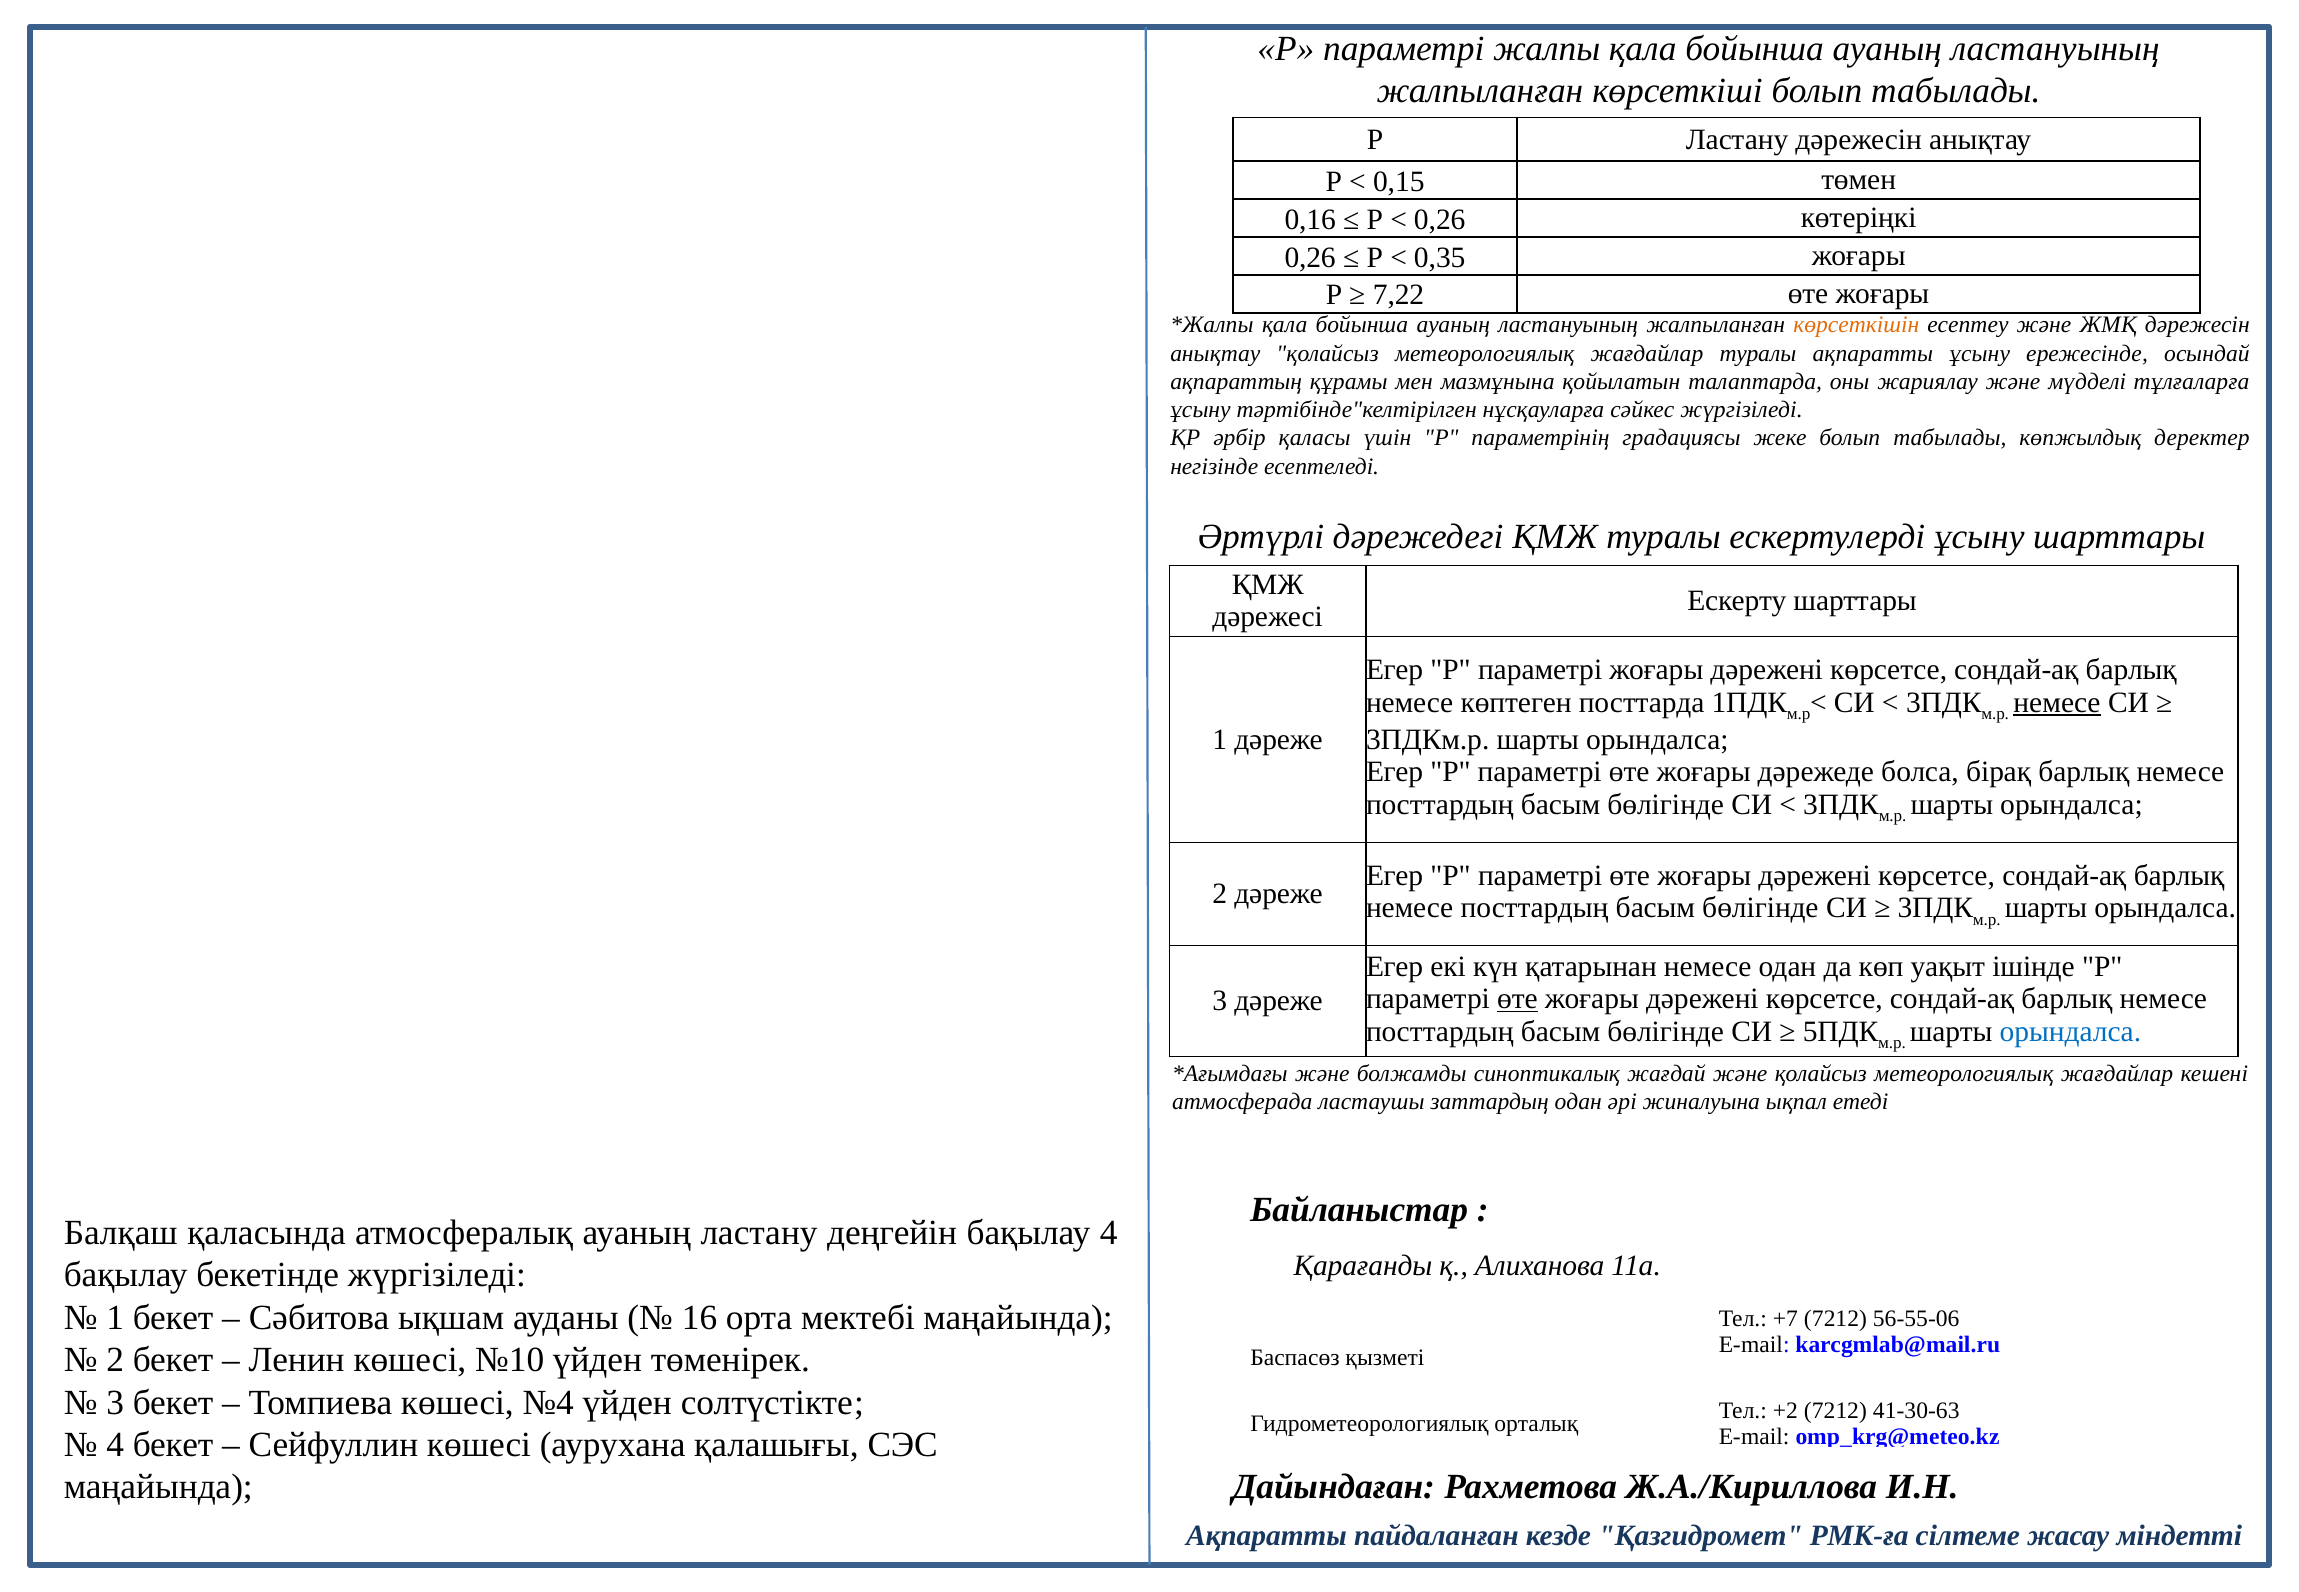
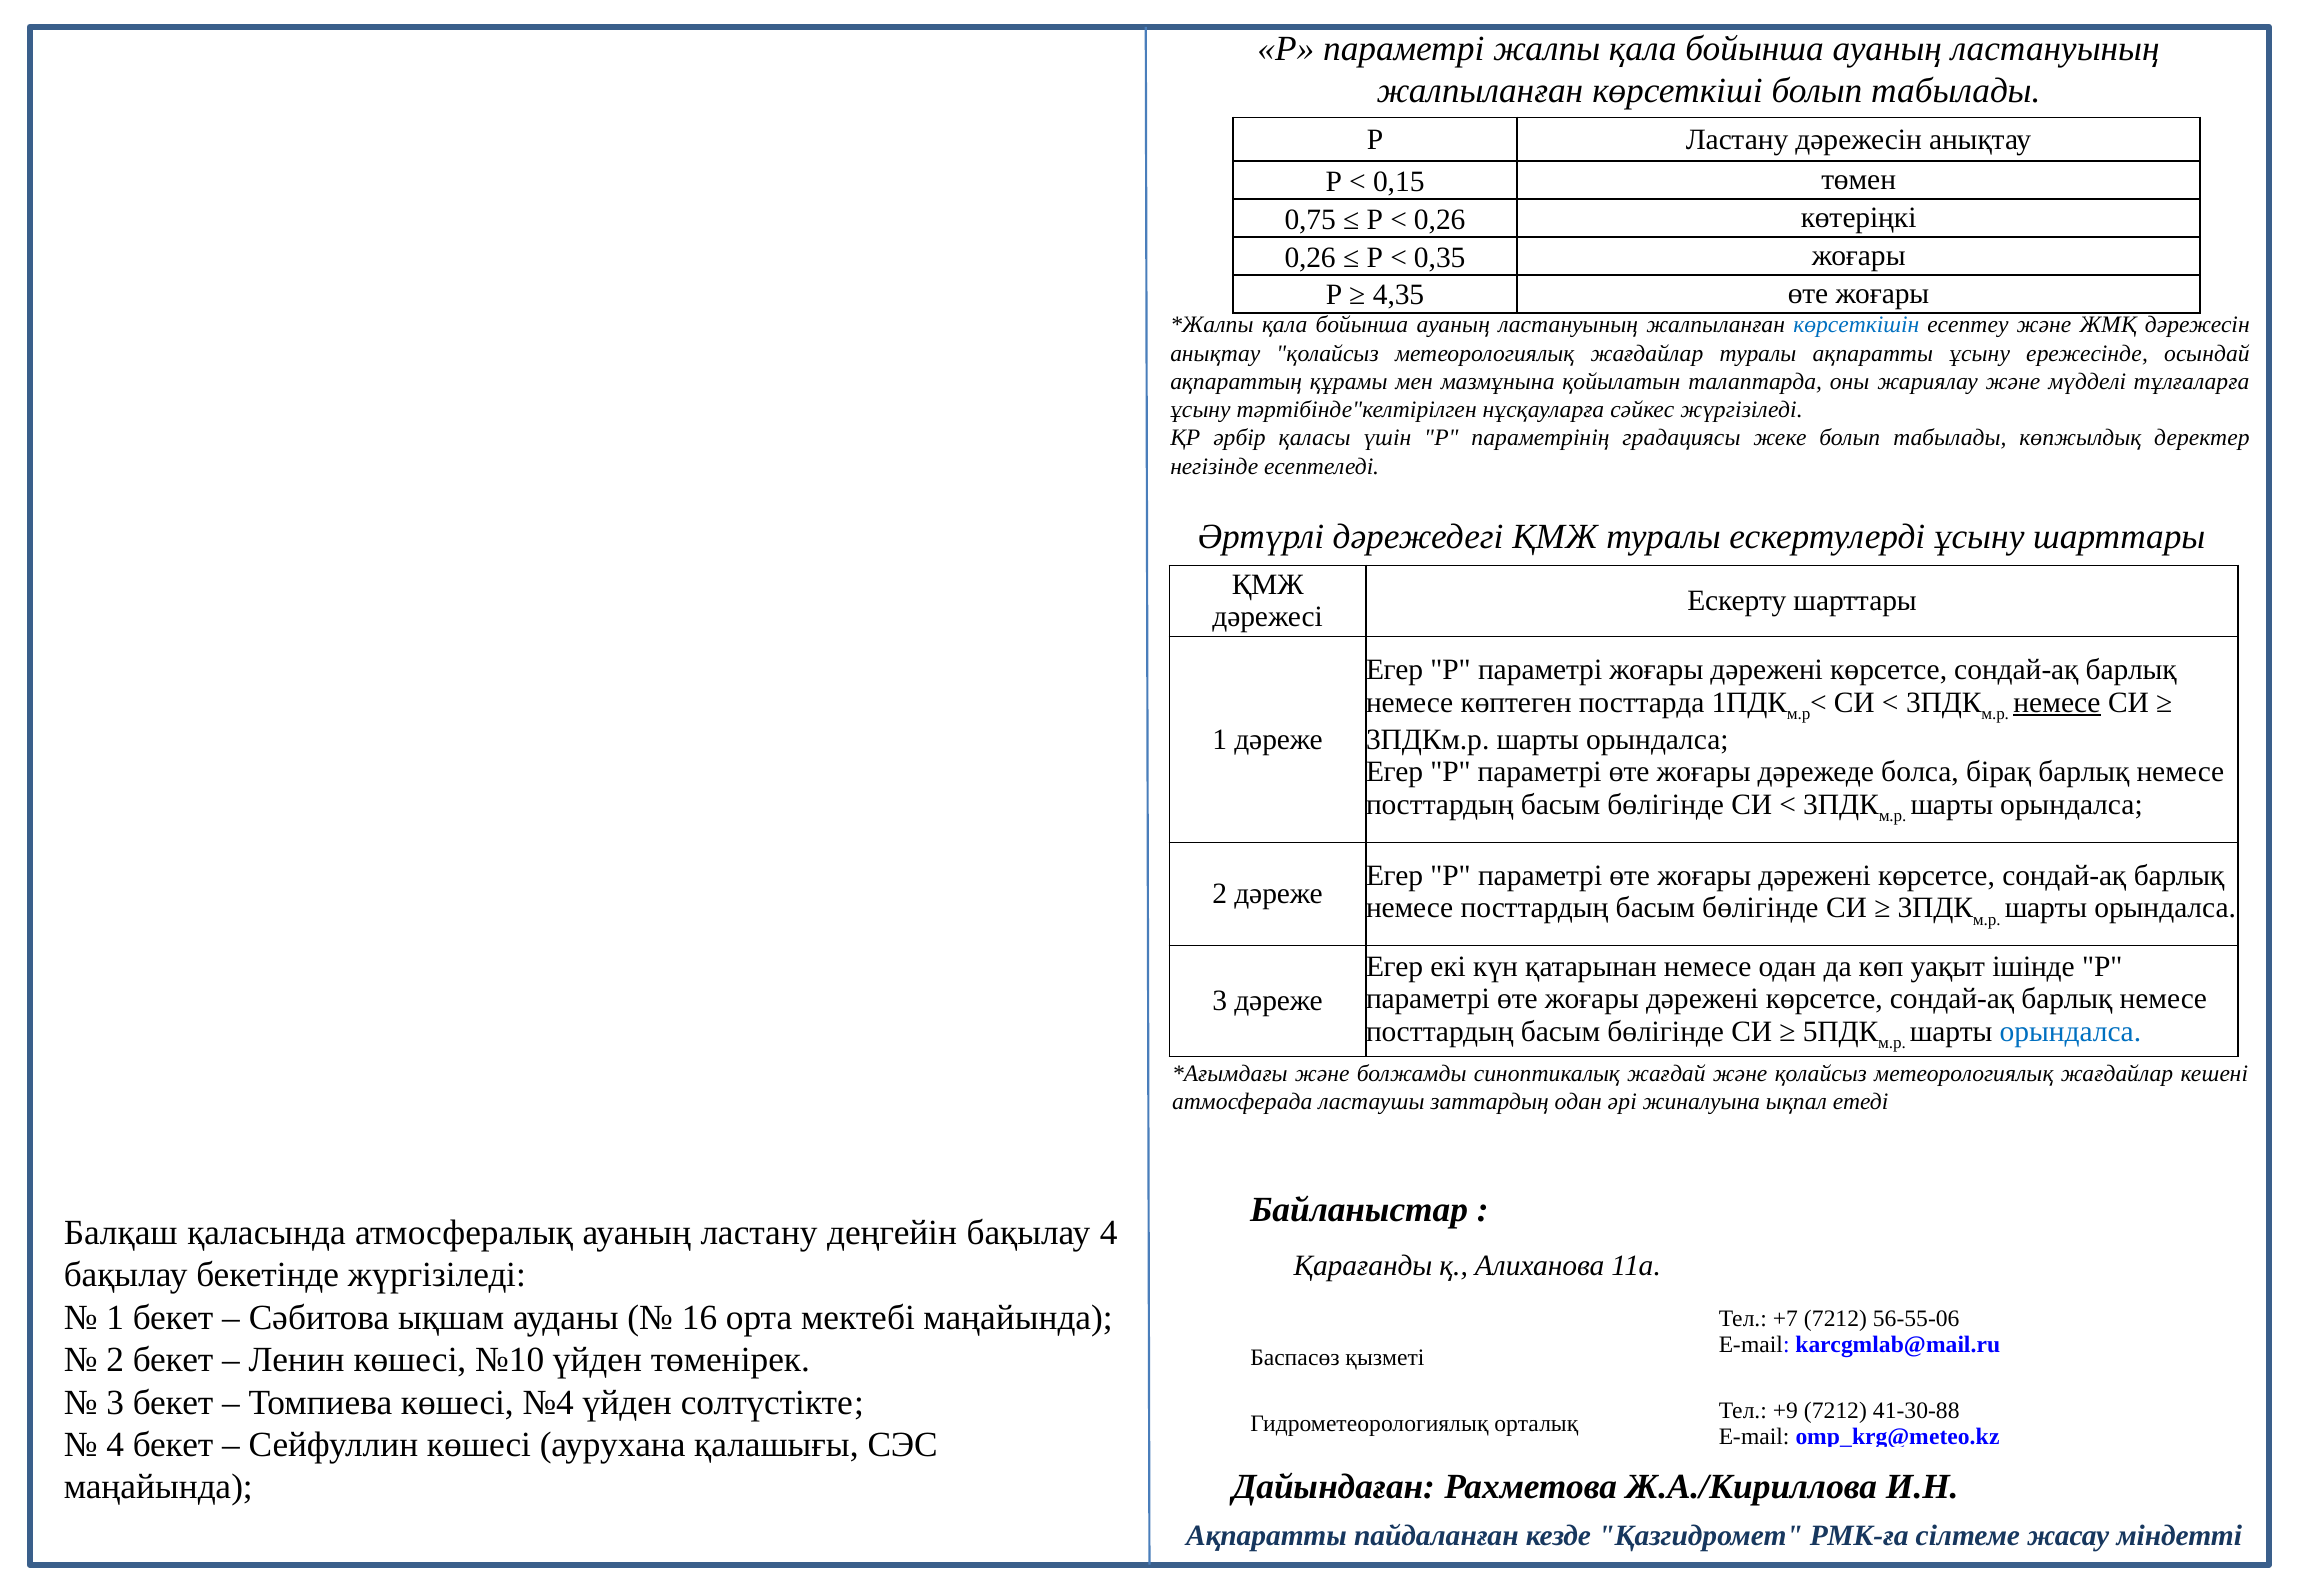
0,16: 0,16 -> 0,75
7,22: 7,22 -> 4,35
көрсеткішін colour: orange -> blue
өте at (1517, 999) underline: present -> none
+2: +2 -> +9
41-30-63: 41-30-63 -> 41-30-88
